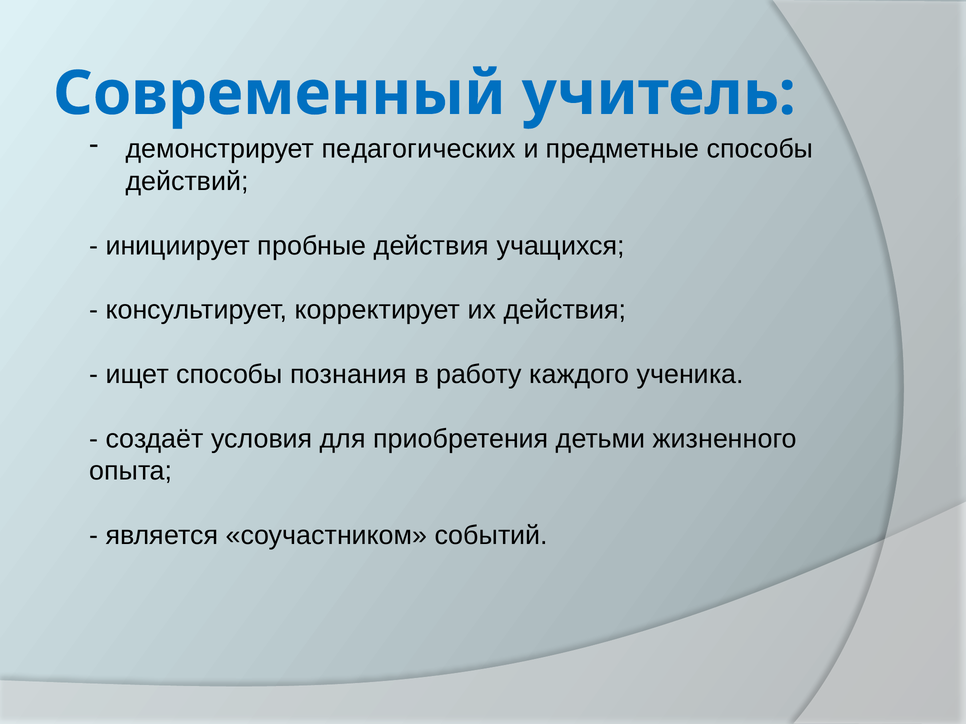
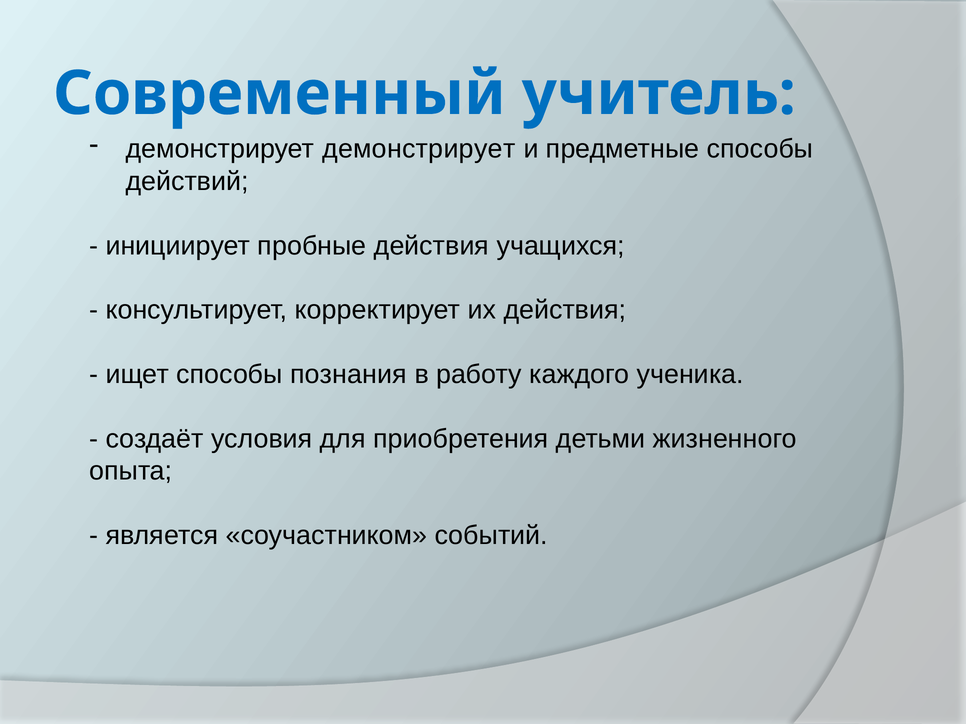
демонстрирует педагогических: педагогических -> демонстрирует
